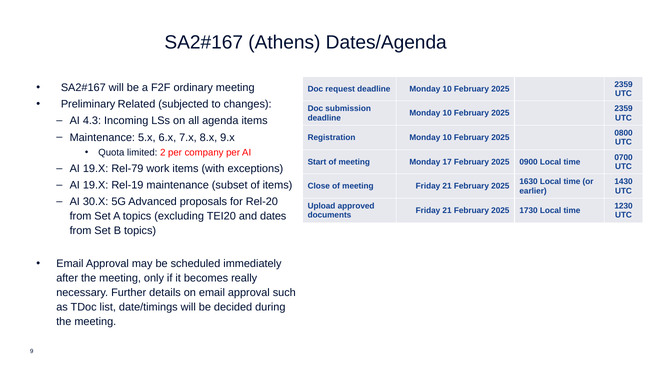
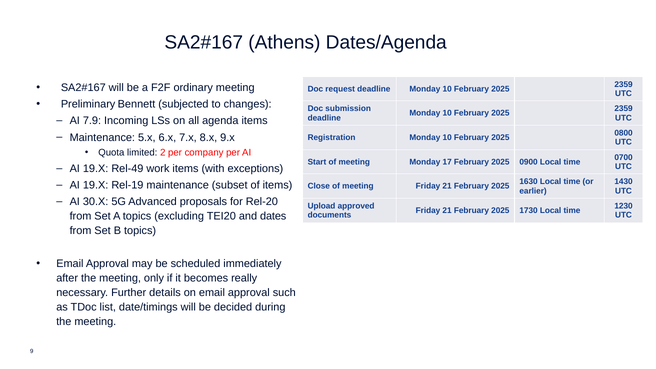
Related: Related -> Bennett
4.3: 4.3 -> 7.9
Rel-79: Rel-79 -> Rel-49
